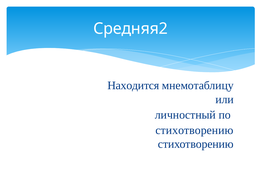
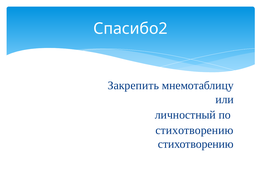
Средняя2: Средняя2 -> Спасибо2
Находится: Находится -> Закрепить
